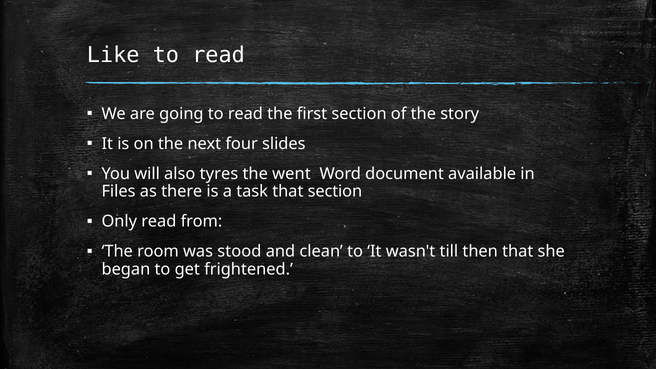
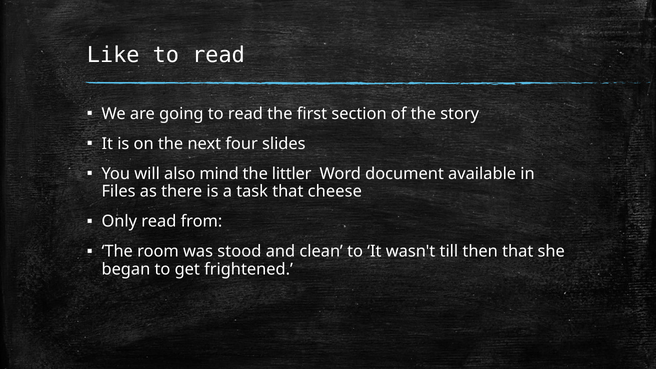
tyres: tyres -> mind
went: went -> littler
that section: section -> cheese
